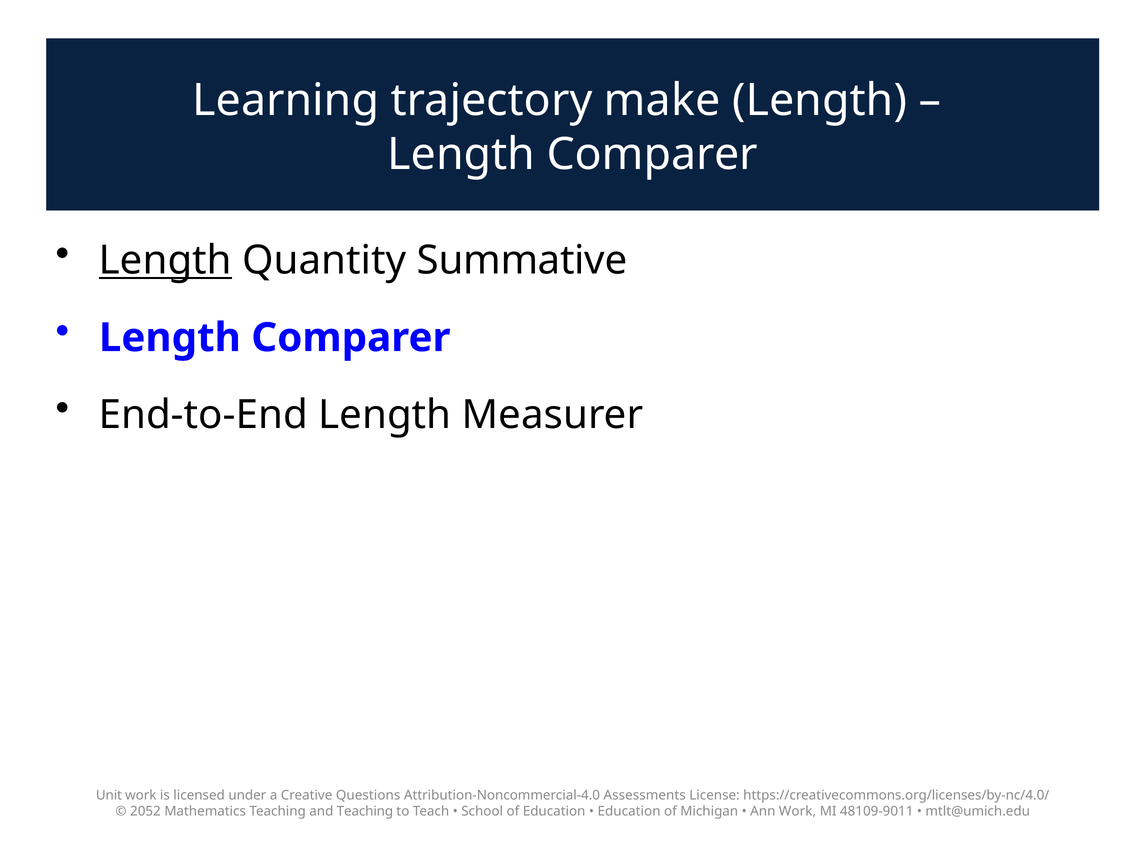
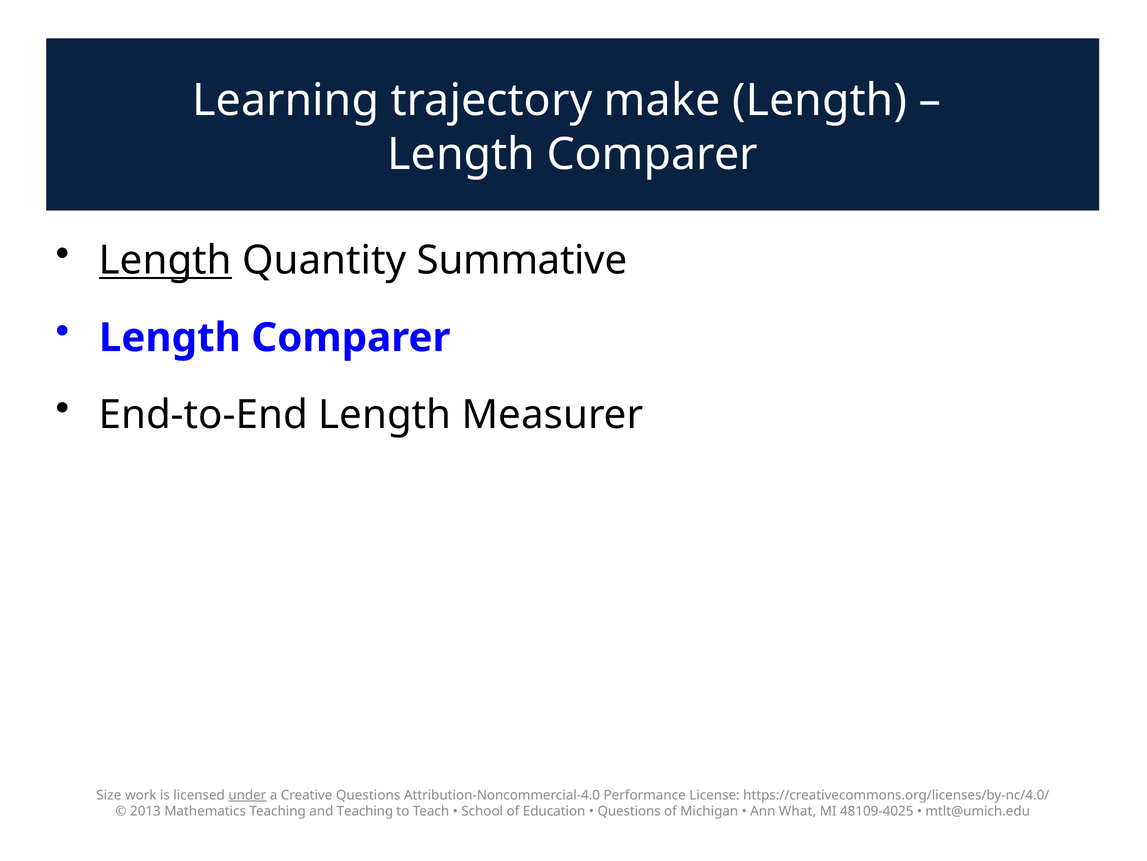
Unit: Unit -> Size
under underline: none -> present
Assessments: Assessments -> Performance
2052: 2052 -> 2013
Education at (629, 811): Education -> Questions
Ann Work: Work -> What
48109-9011: 48109-9011 -> 48109-4025
